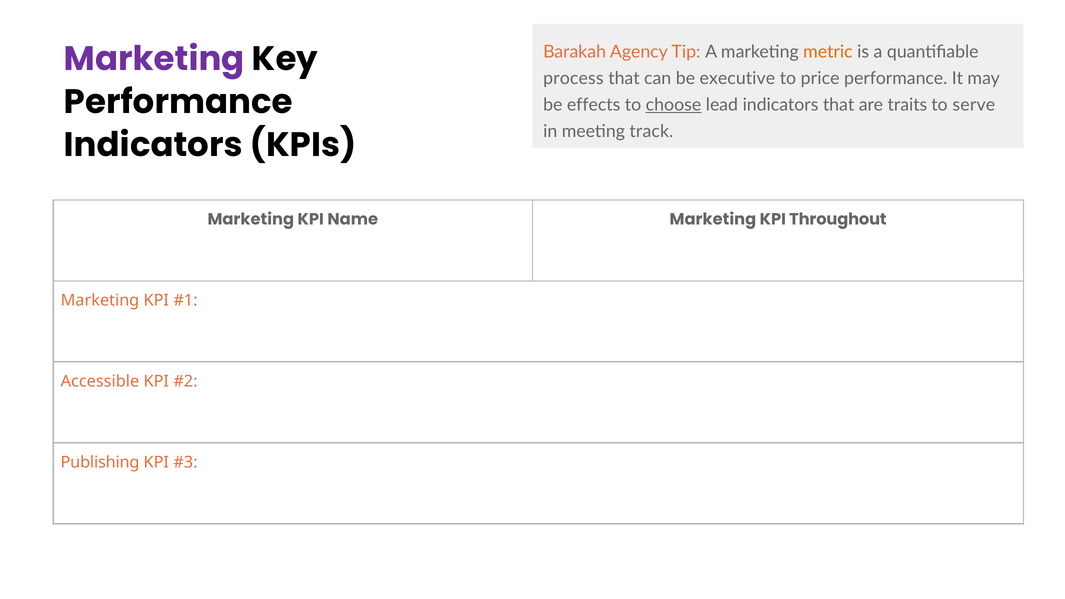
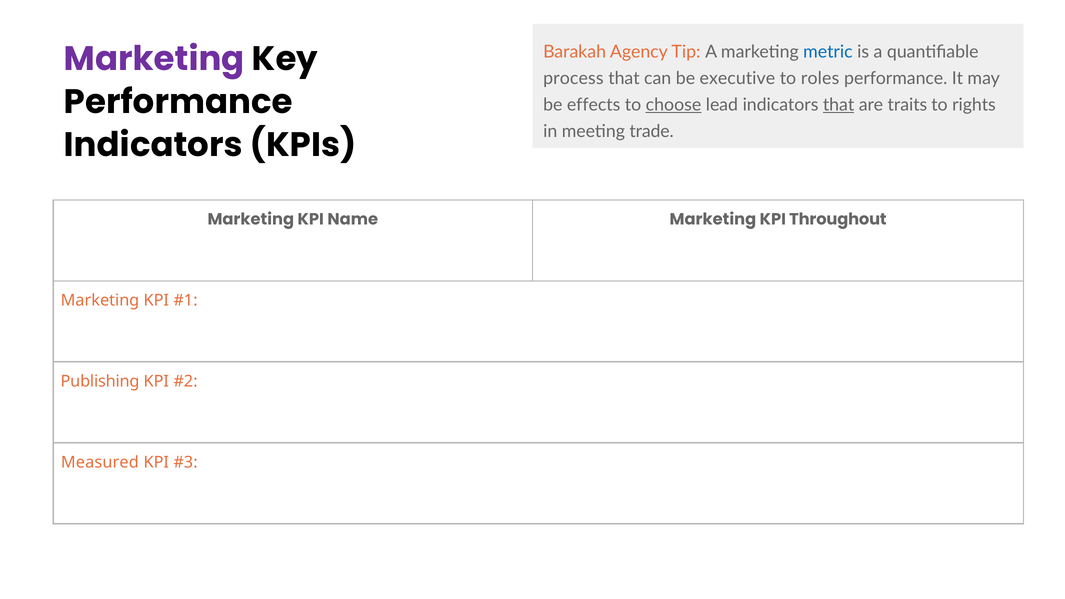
metric colour: orange -> blue
price: price -> roles
that at (839, 105) underline: none -> present
serve: serve -> rights
track: track -> trade
Accessible: Accessible -> Publishing
Publishing: Publishing -> Measured
